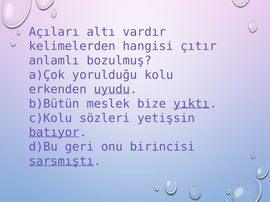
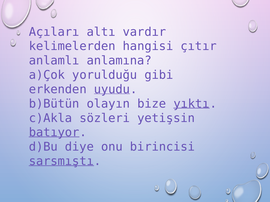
bozulmuş: bozulmuş -> anlamına
kolu: kolu -> gibi
meslek: meslek -> olayın
c)Kolu: c)Kolu -> c)Akla
geri: geri -> diye
